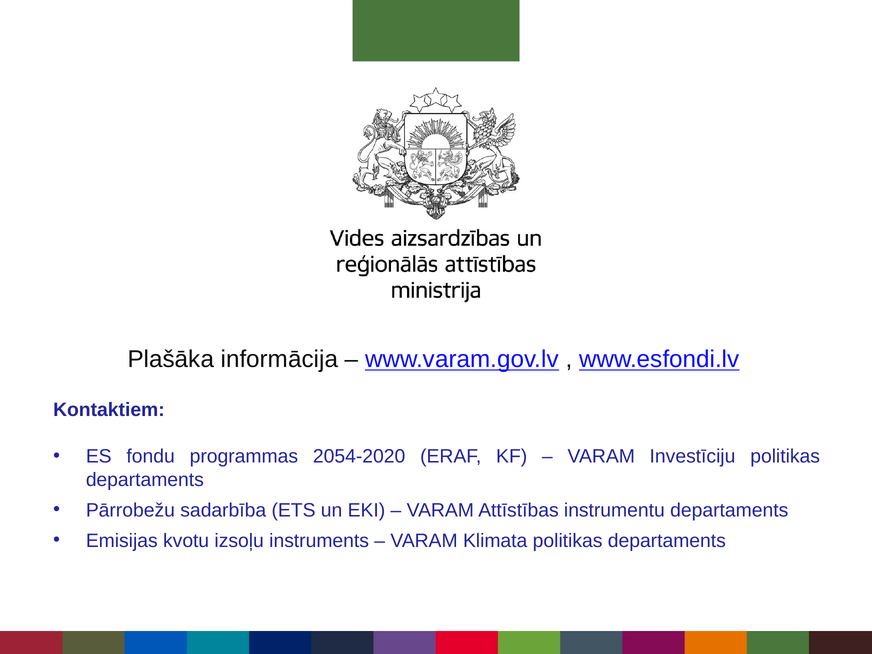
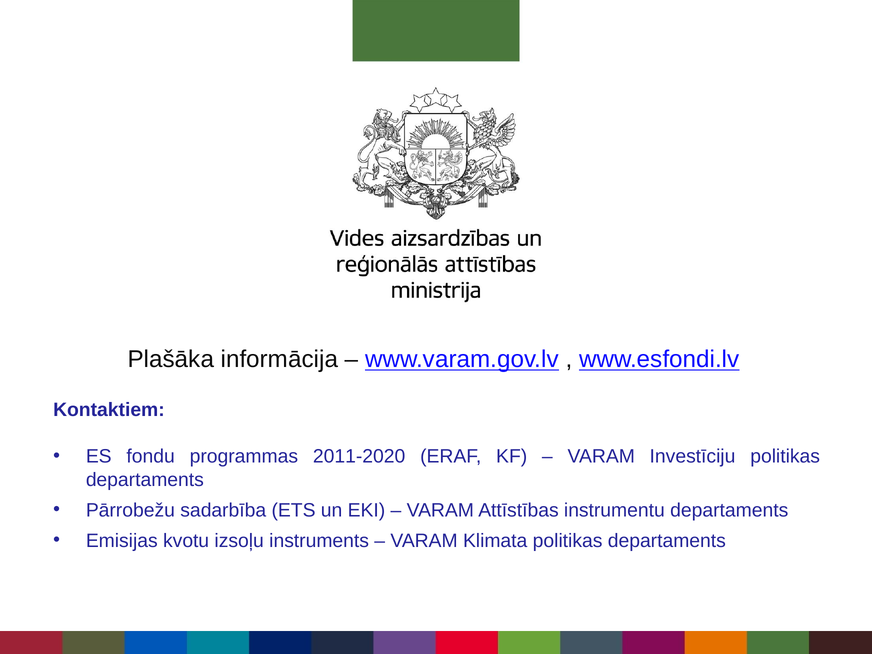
2054-2020: 2054-2020 -> 2011-2020
